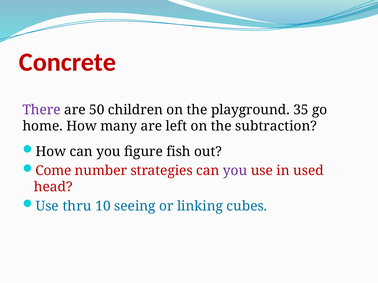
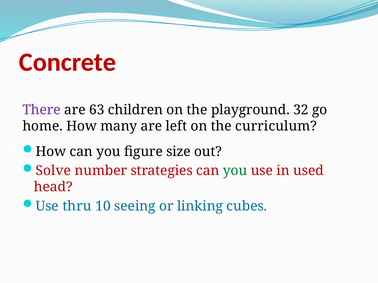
50: 50 -> 63
35: 35 -> 32
subtraction: subtraction -> curriculum
fish: fish -> size
Come: Come -> Solve
you at (235, 171) colour: purple -> green
